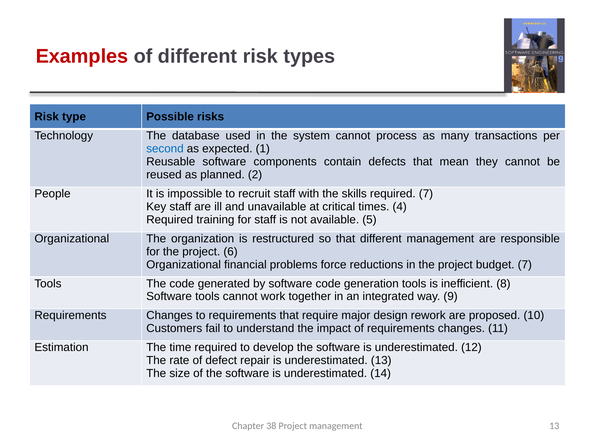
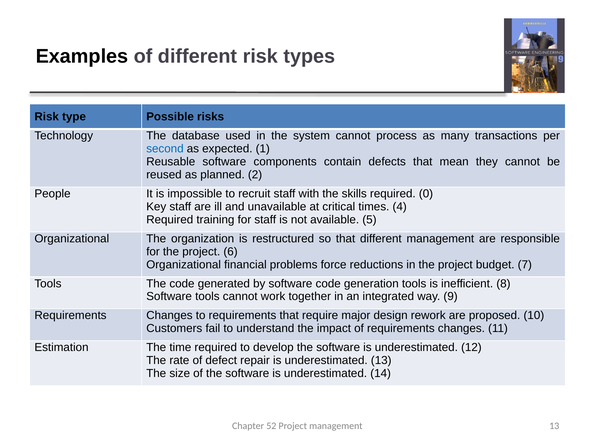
Examples colour: red -> black
required 7: 7 -> 0
38: 38 -> 52
